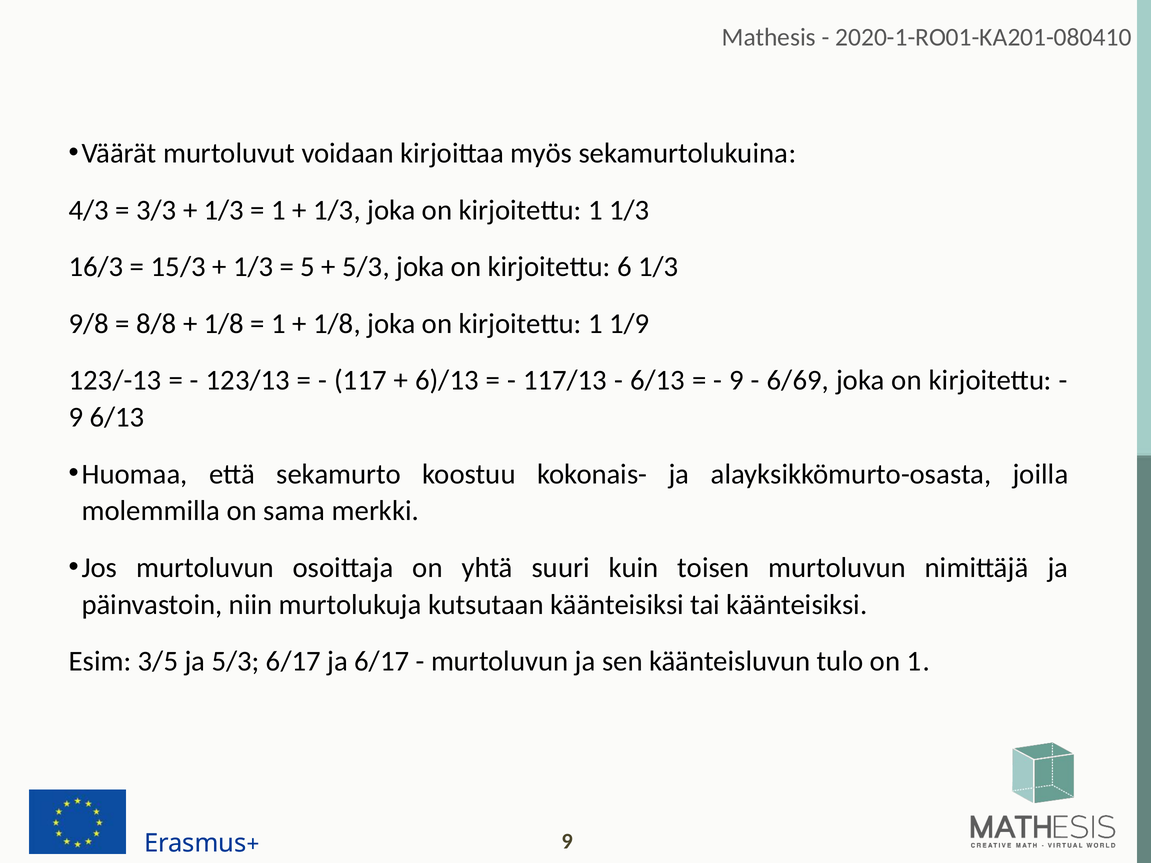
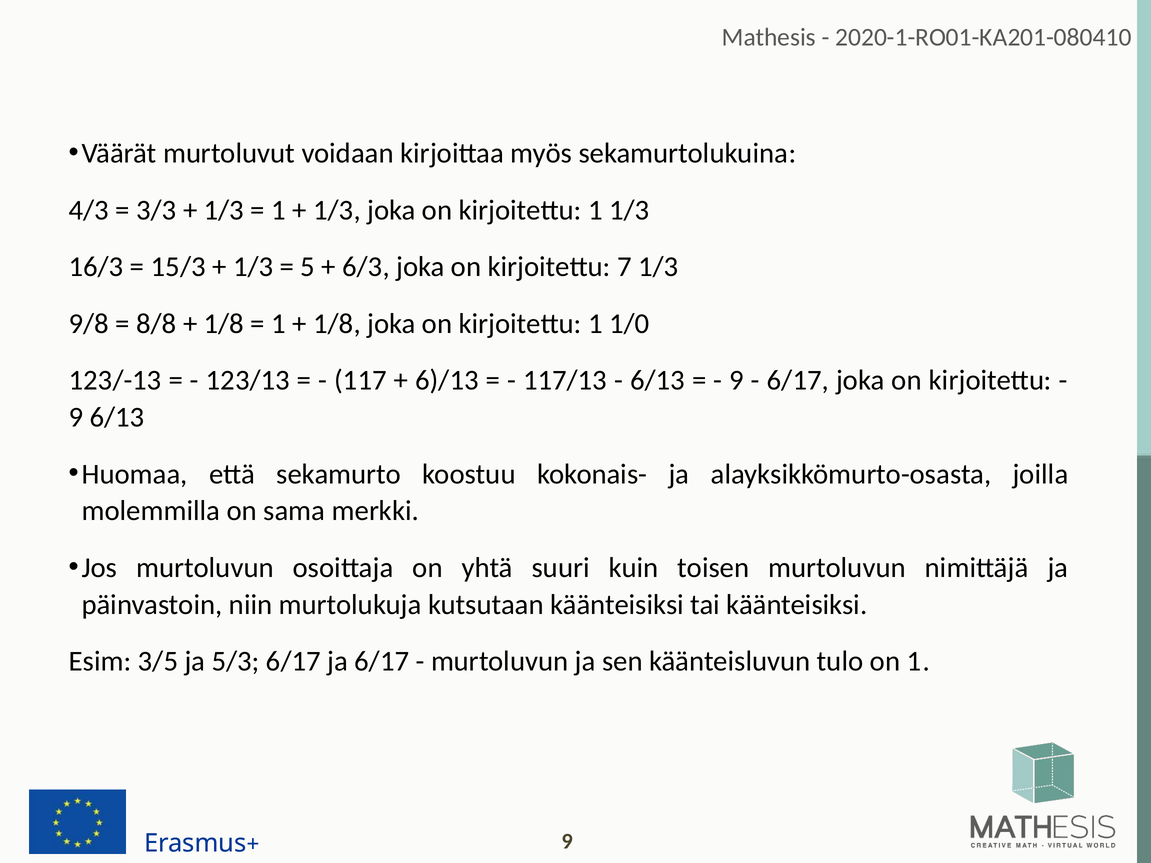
5/3 at (366, 267): 5/3 -> 6/3
6: 6 -> 7
1/9: 1/9 -> 1/0
6/69 at (798, 380): 6/69 -> 6/17
